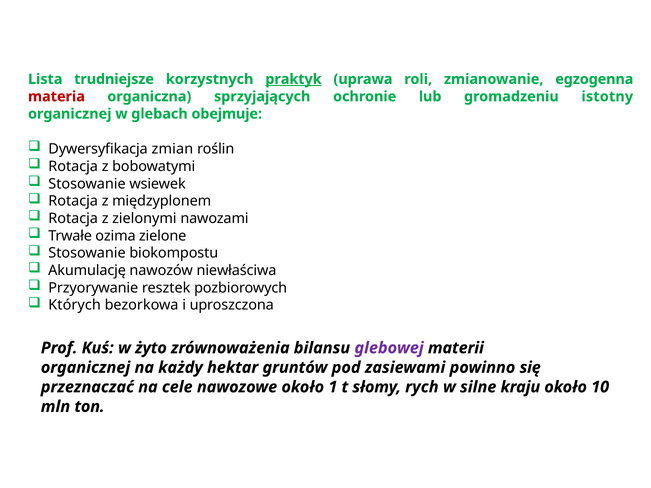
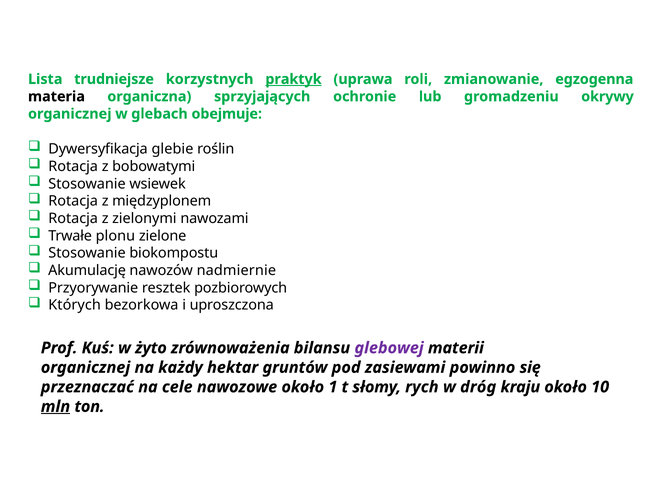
materia colour: red -> black
istotny: istotny -> okrywy
zmian: zmian -> glebie
ozima: ozima -> plonu
niewłaściwa: niewłaściwa -> nadmiernie
silne: silne -> dróg
mln underline: none -> present
